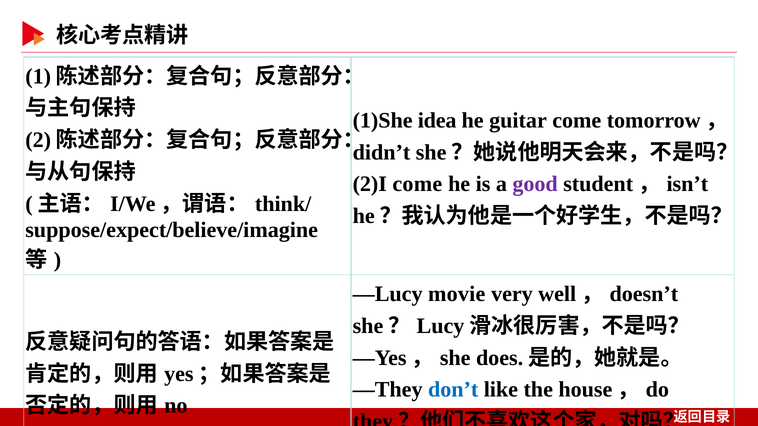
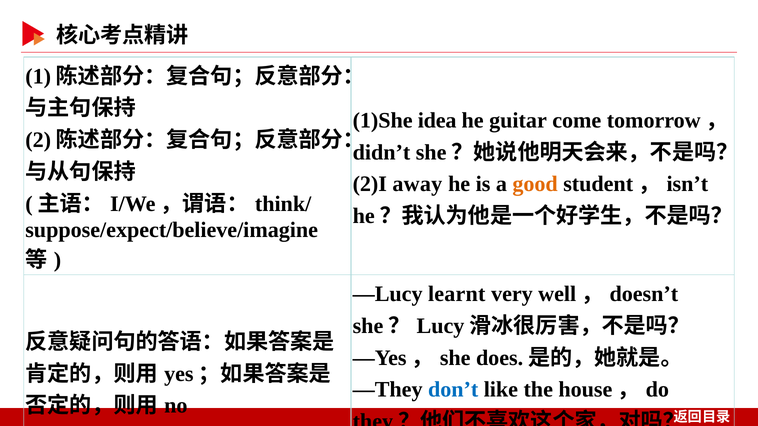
2)I come: come -> away
good colour: purple -> orange
movie: movie -> learnt
